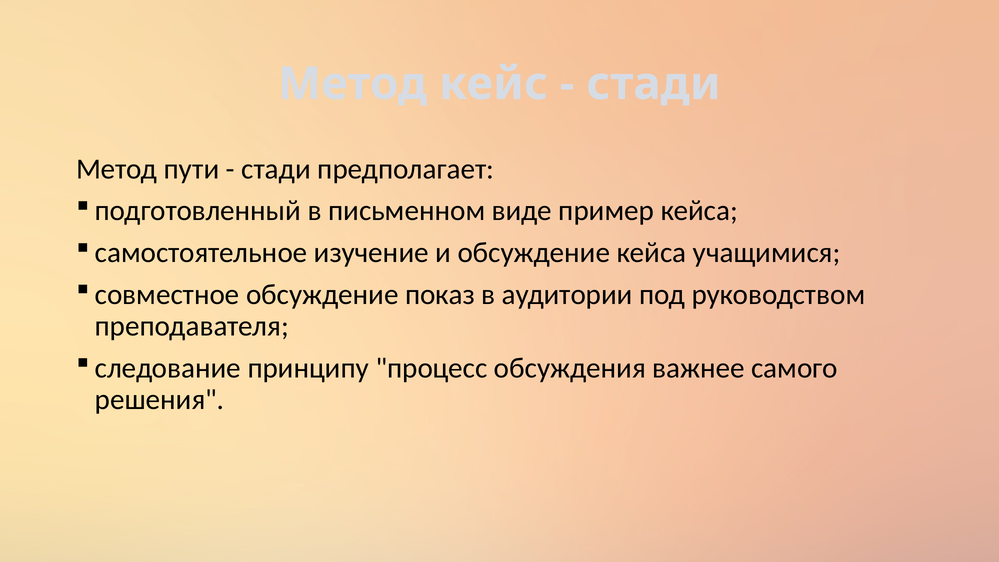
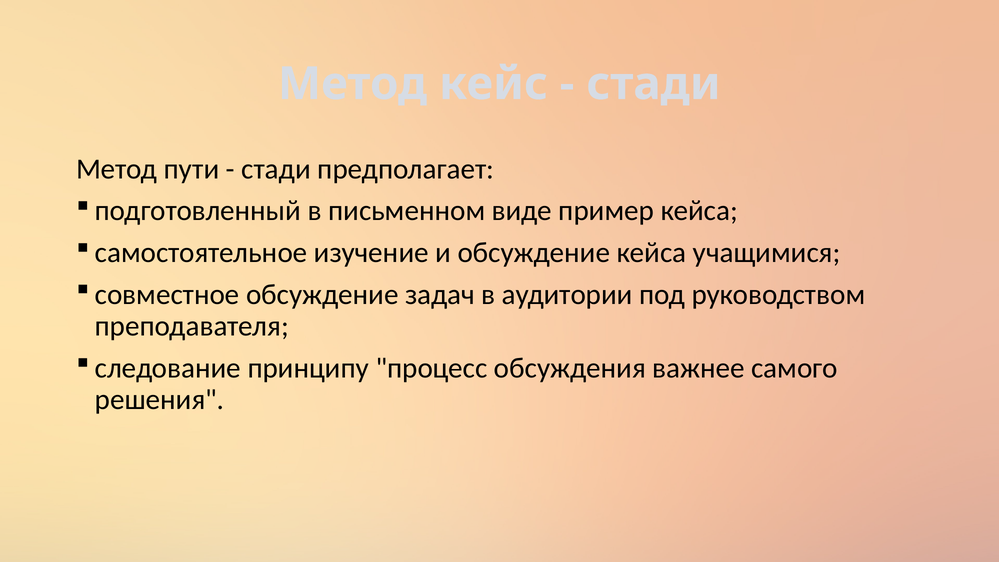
показ: показ -> задач
